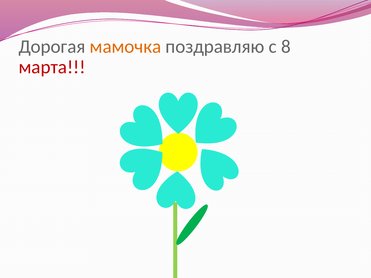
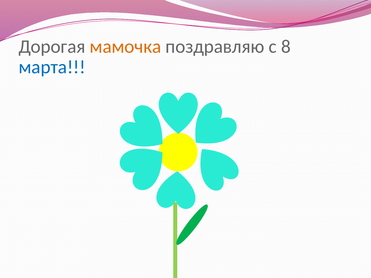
марта colour: red -> blue
